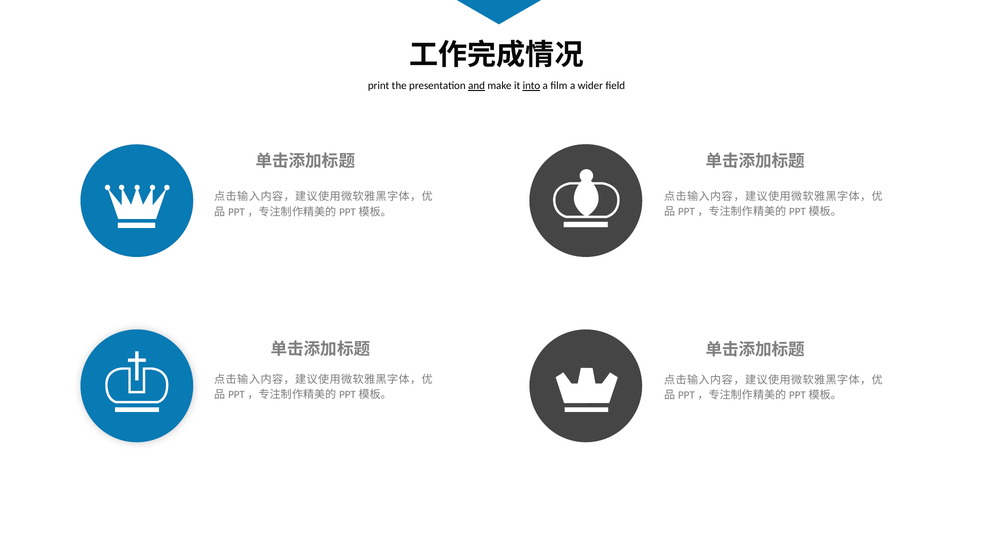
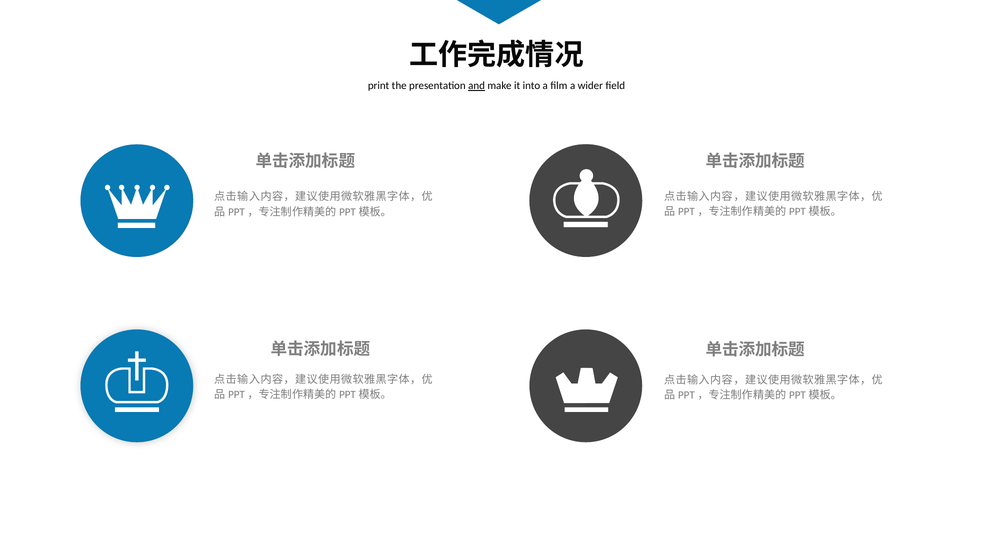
into underline: present -> none
